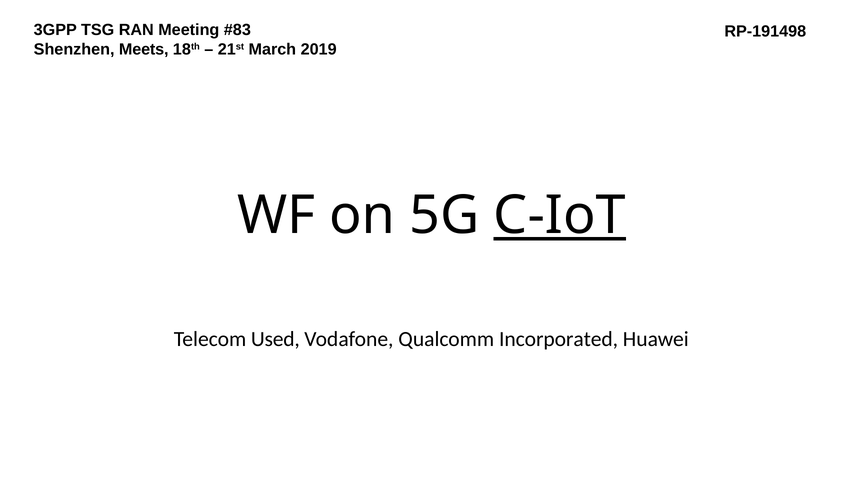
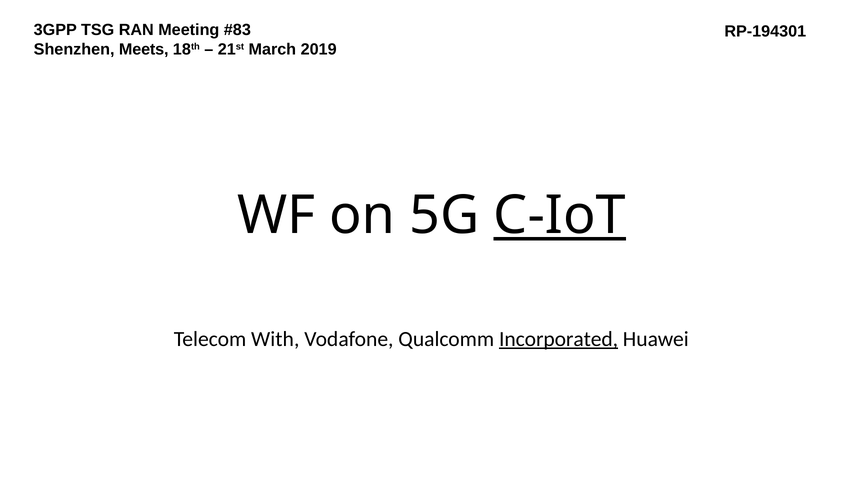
RP-191498: RP-191498 -> RP-194301
Used: Used -> With
Incorporated underline: none -> present
